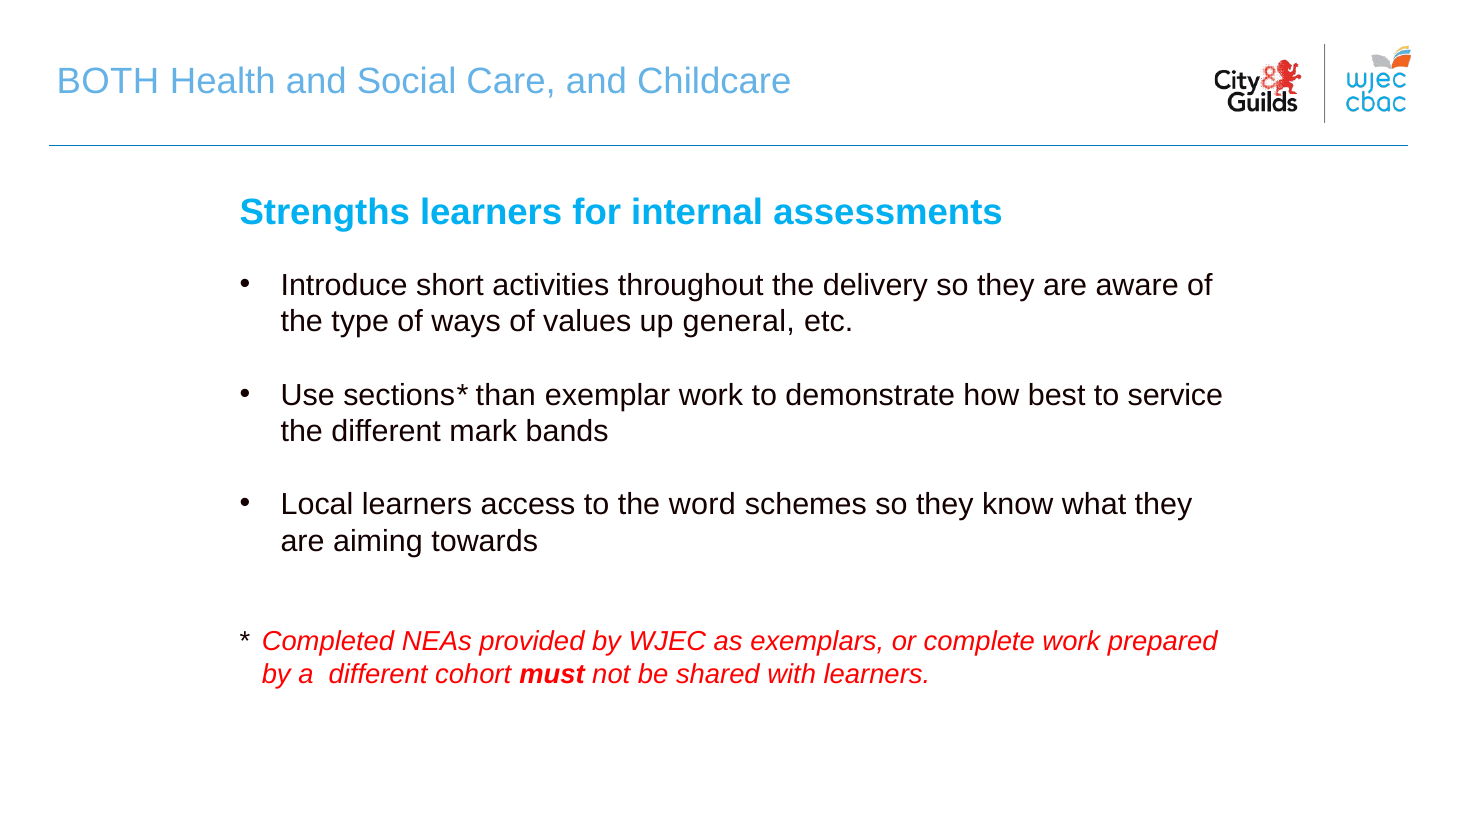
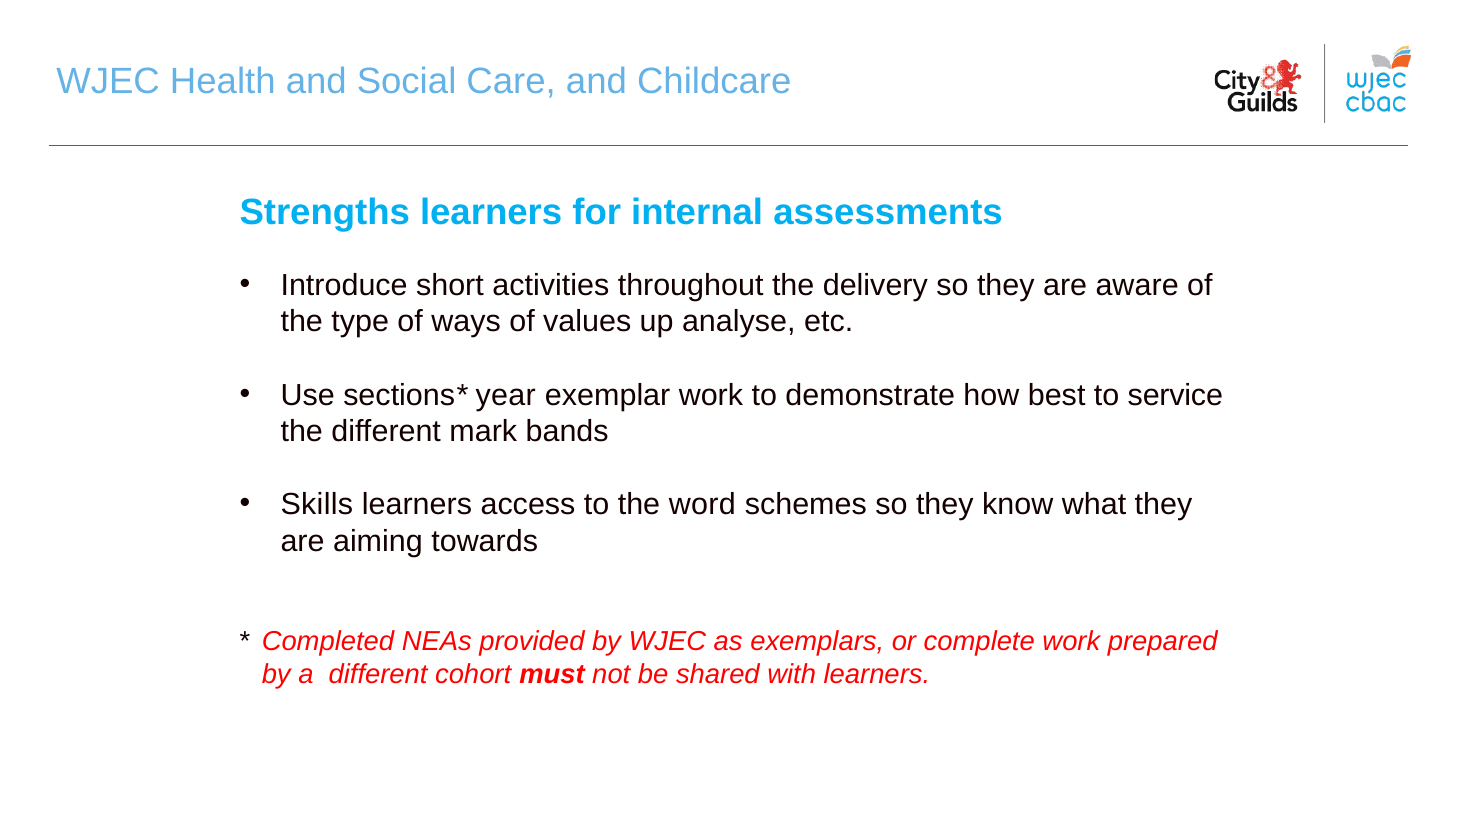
BOTH at (108, 82): BOTH -> WJEC
general: general -> analyse
than: than -> year
Local: Local -> Skills
